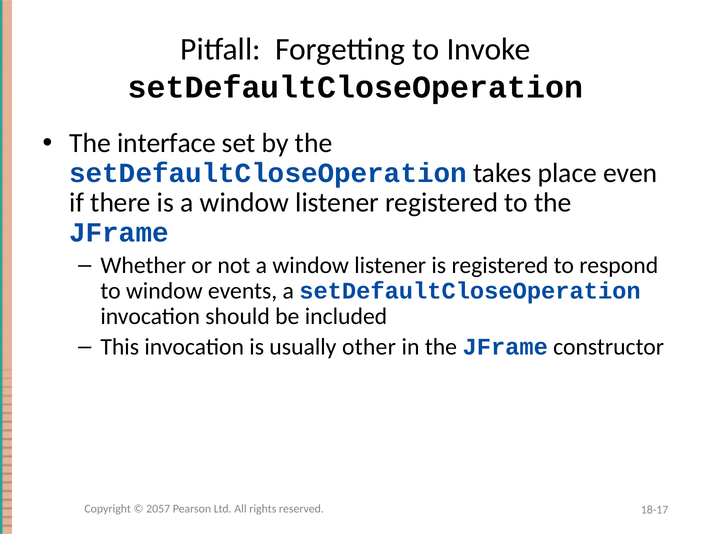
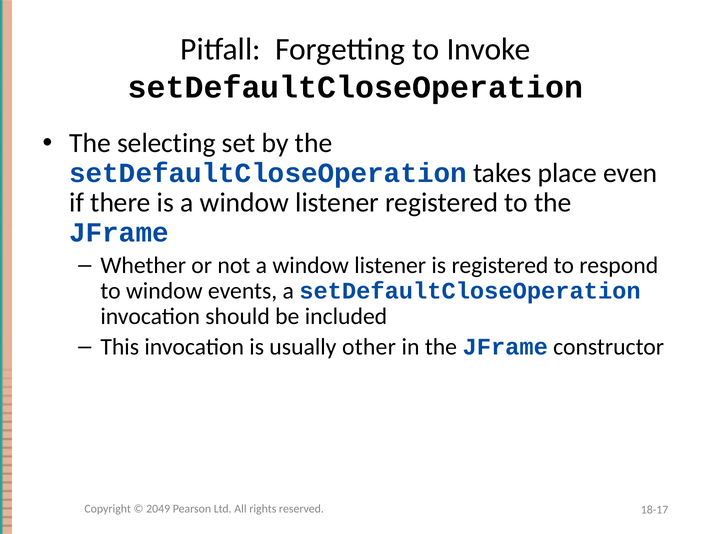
interface: interface -> selecting
2057: 2057 -> 2049
